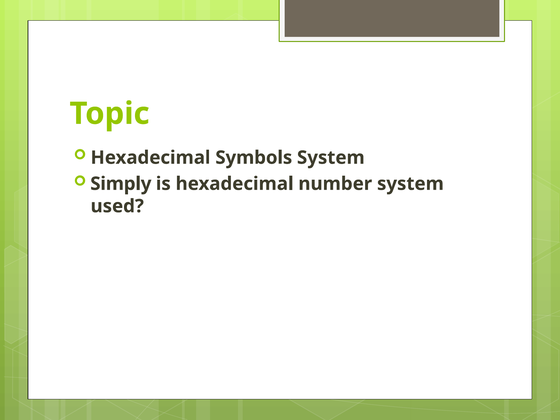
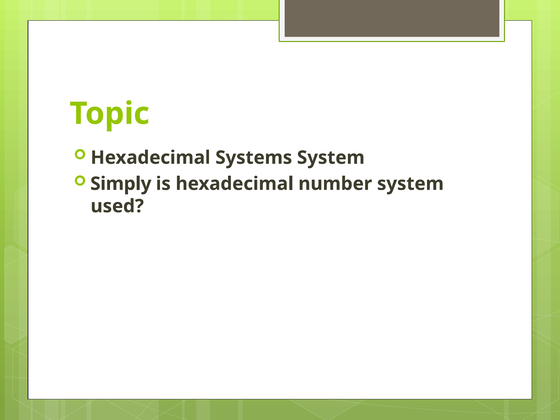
Symbols: Symbols -> Systems
